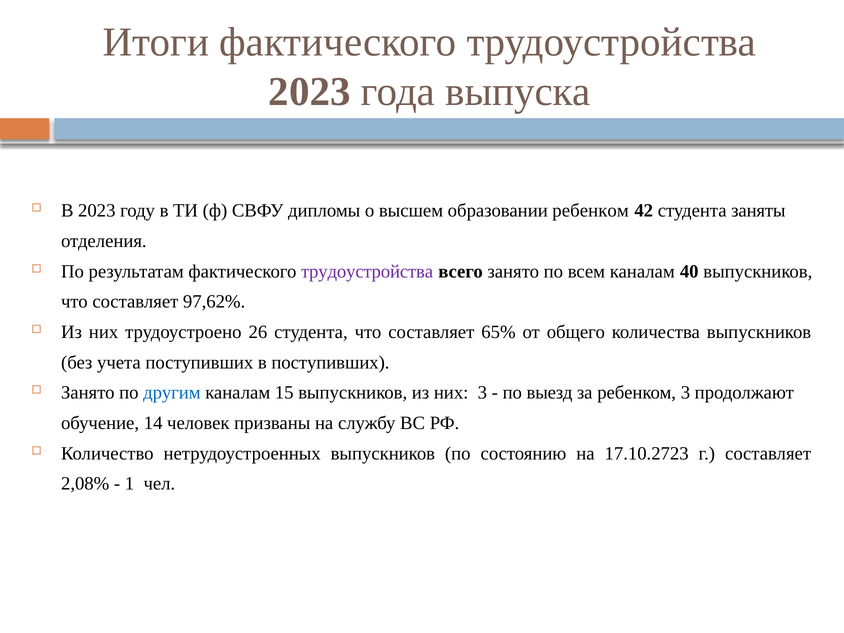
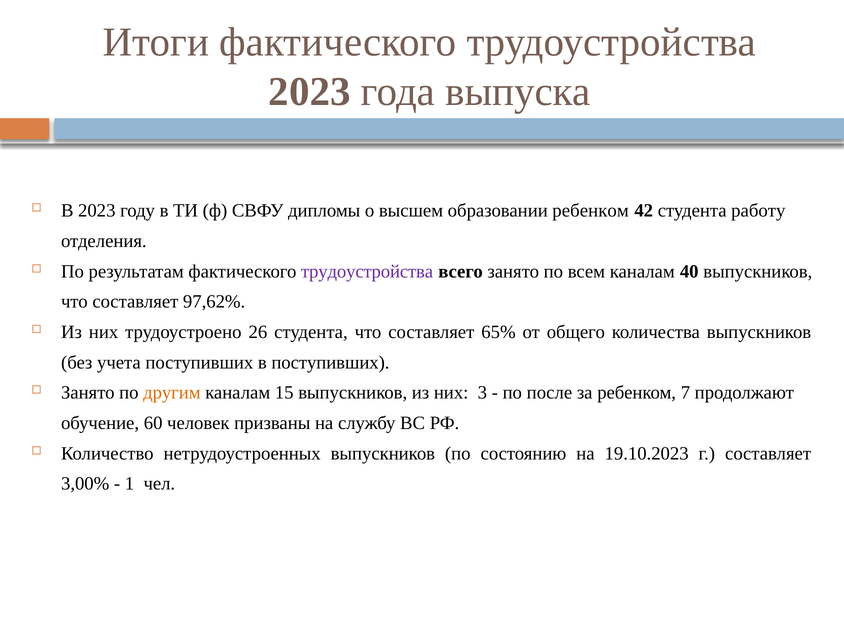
заняты: заняты -> работу
другим colour: blue -> orange
выезд: выезд -> после
ребенком 3: 3 -> 7
14: 14 -> 60
17.10.2723: 17.10.2723 -> 19.10.2023
2,08%: 2,08% -> 3,00%
